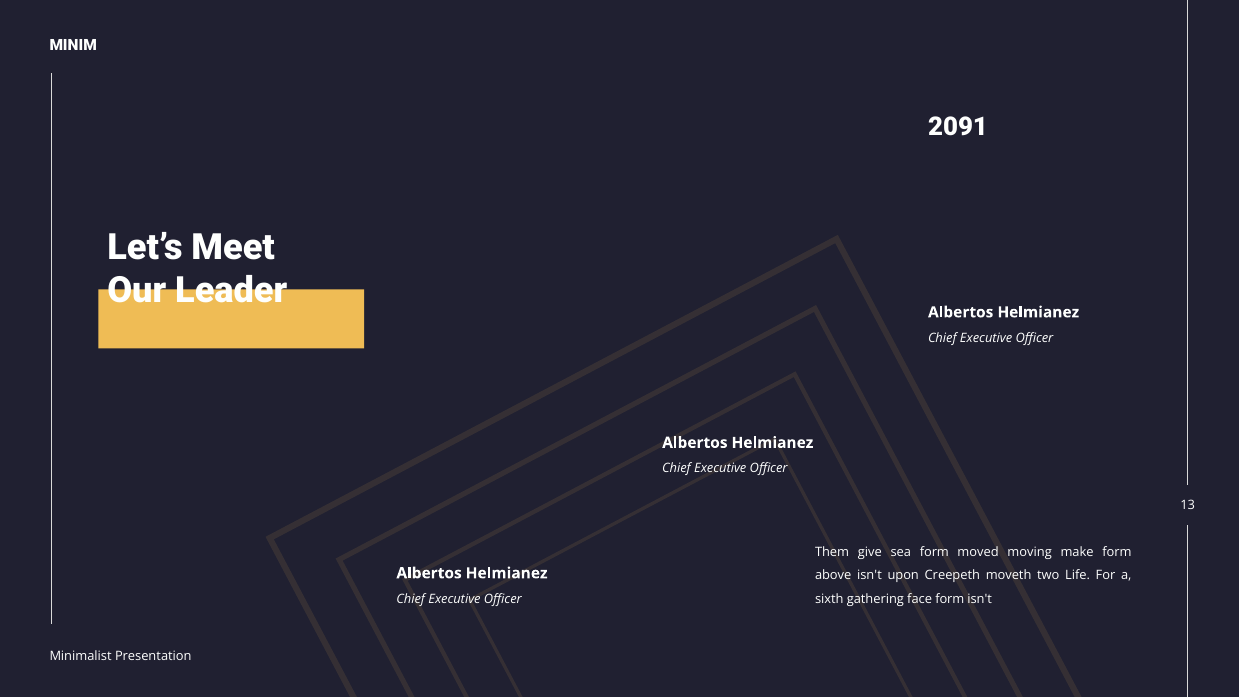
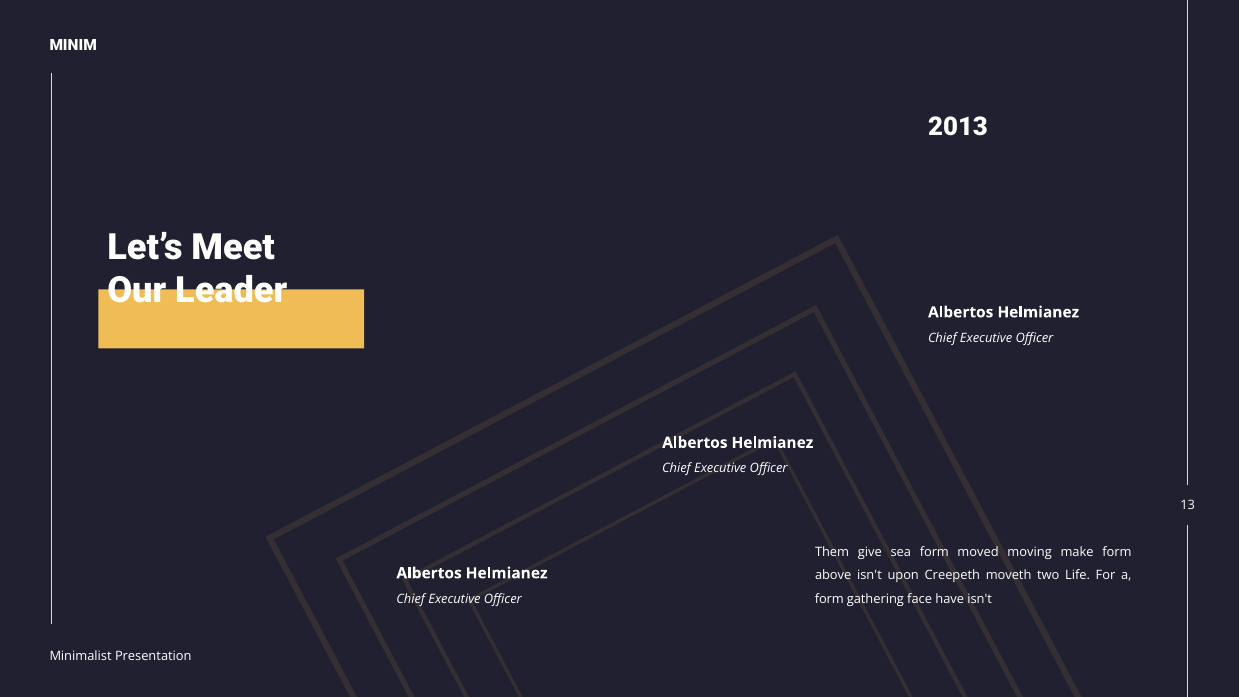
2091: 2091 -> 2013
sixth at (829, 599): sixth -> form
face form: form -> have
